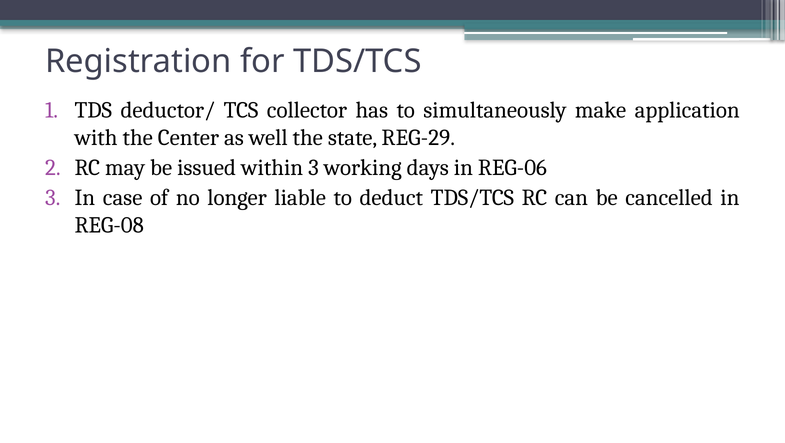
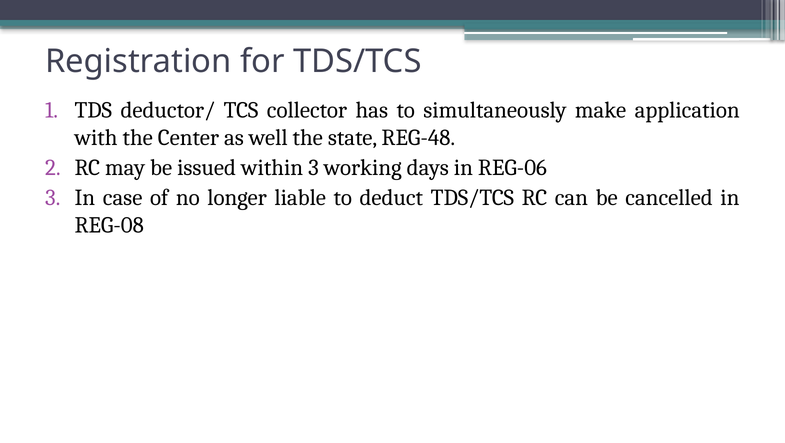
REG-29: REG-29 -> REG-48
